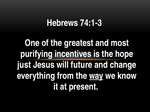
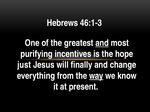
74:1-3: 74:1-3 -> 46:1-3
and at (102, 43) underline: none -> present
future: future -> finally
